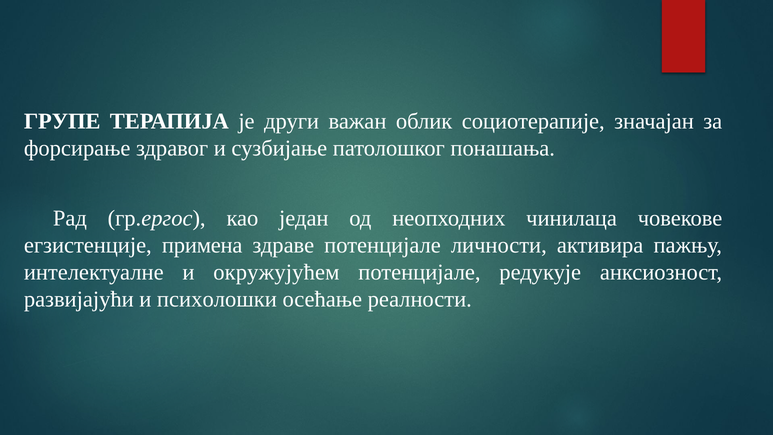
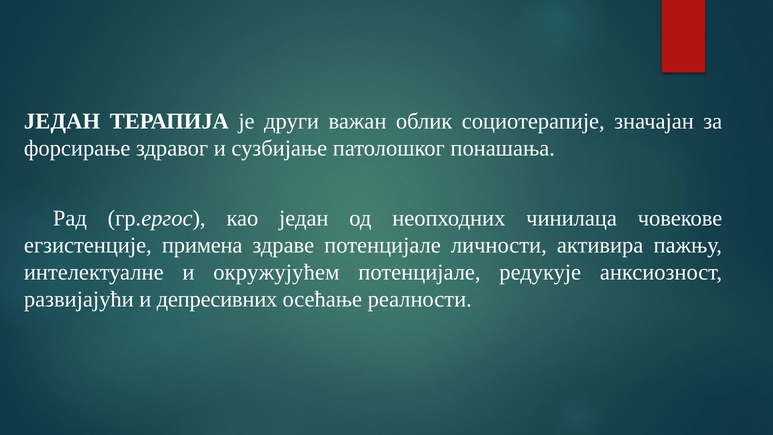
ГРУПЕ at (62, 121): ГРУПЕ -> ЈЕДАН
психолошки: психолошки -> депресивних
